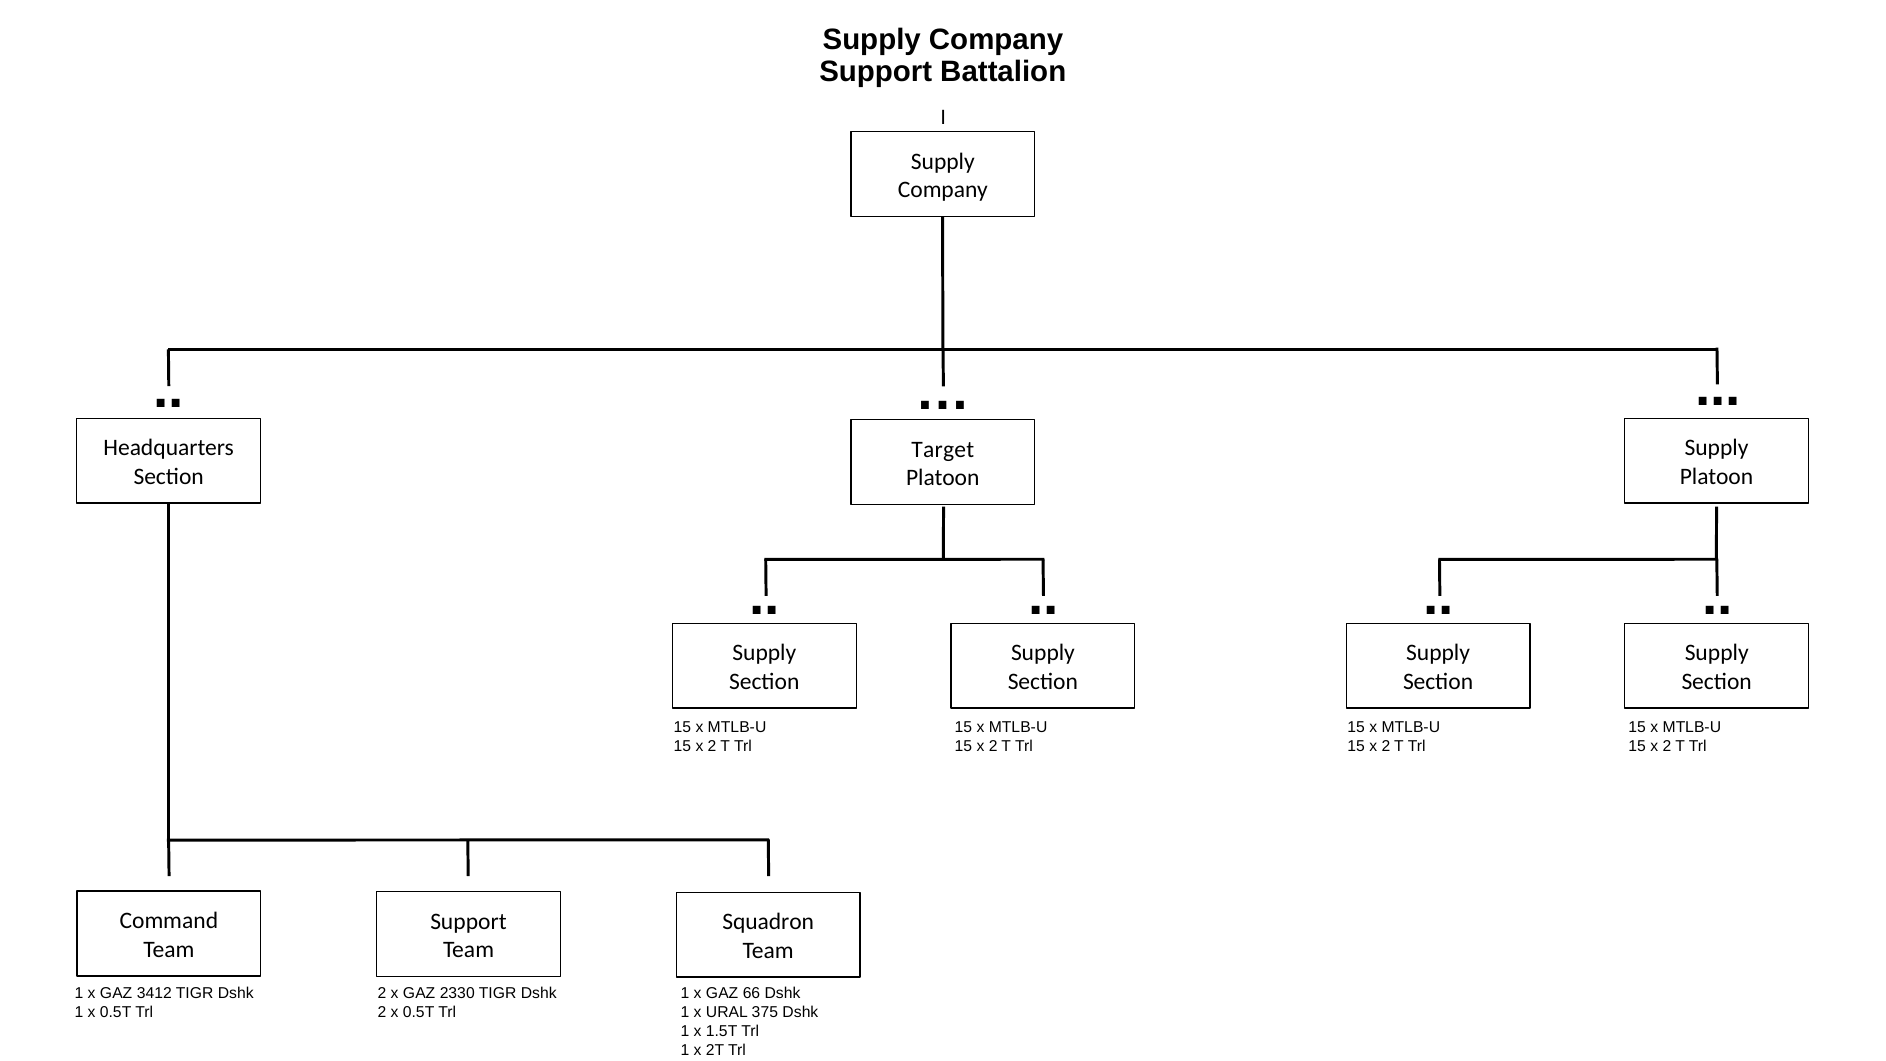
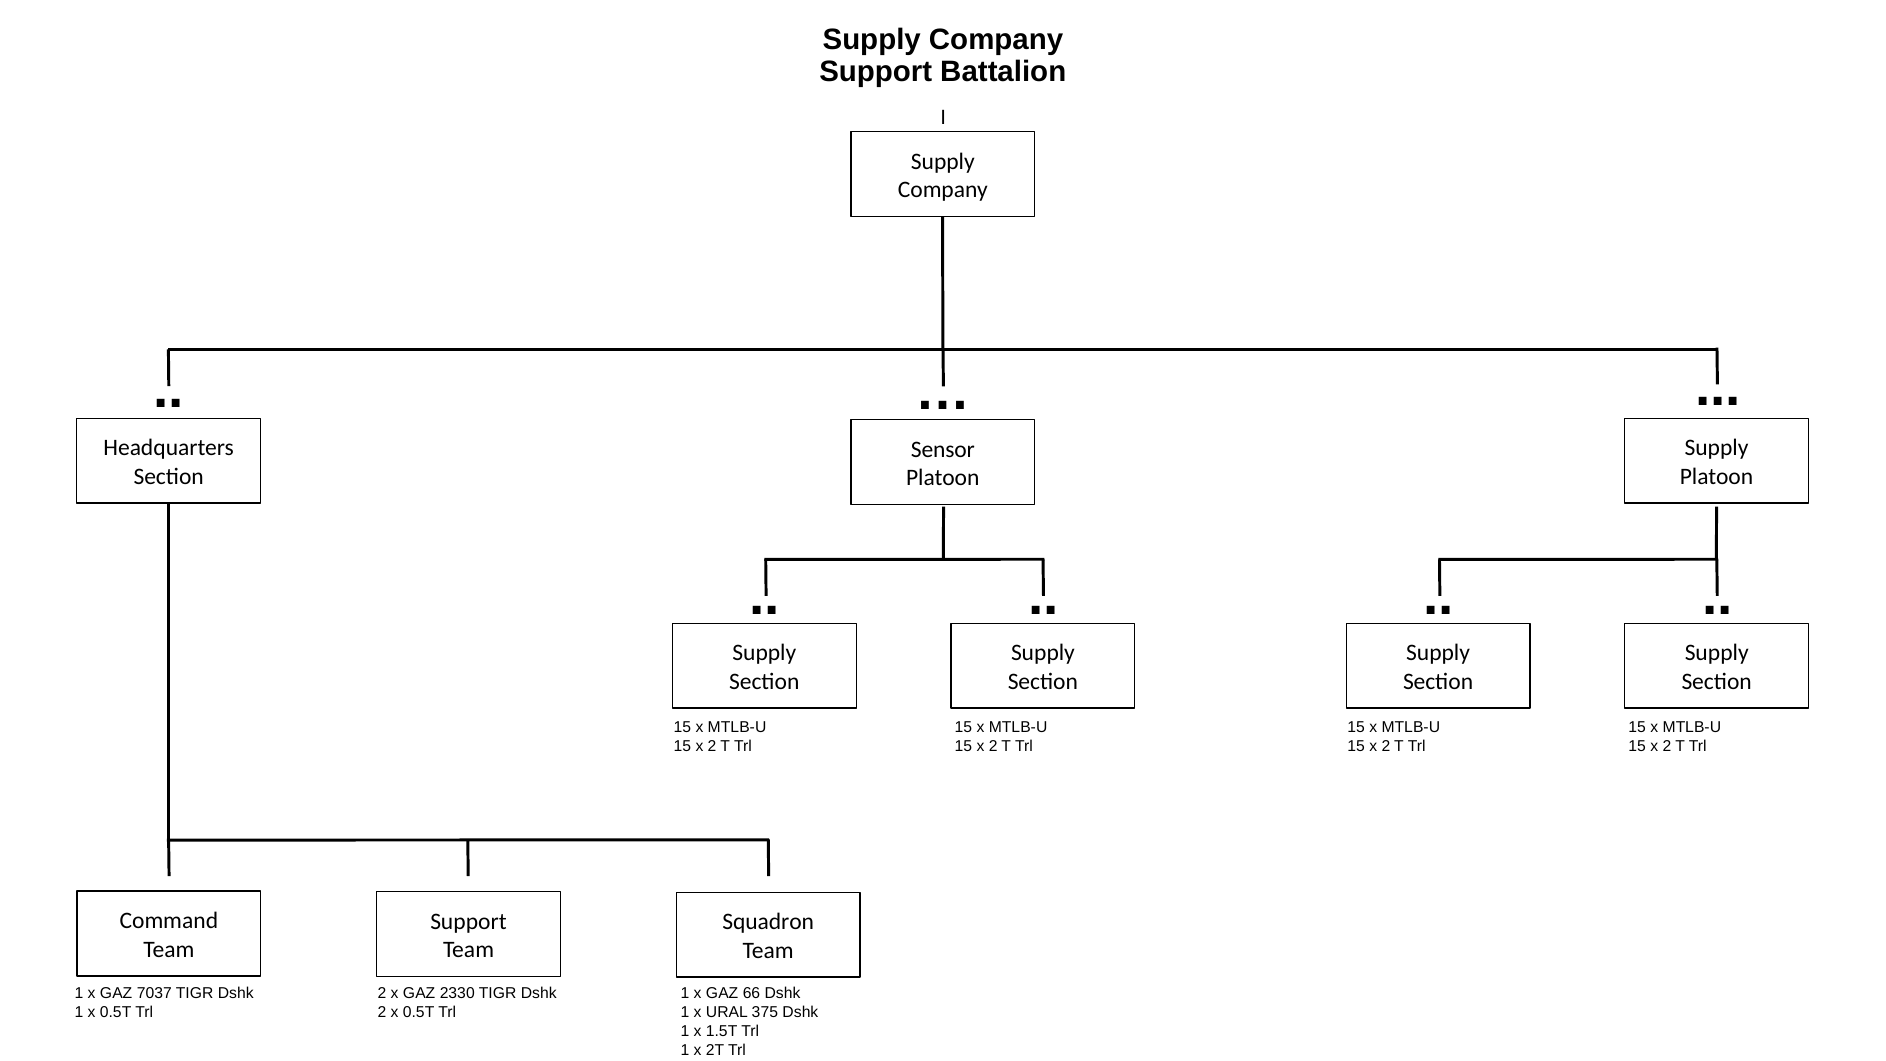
Target: Target -> Sensor
3412: 3412 -> 7037
